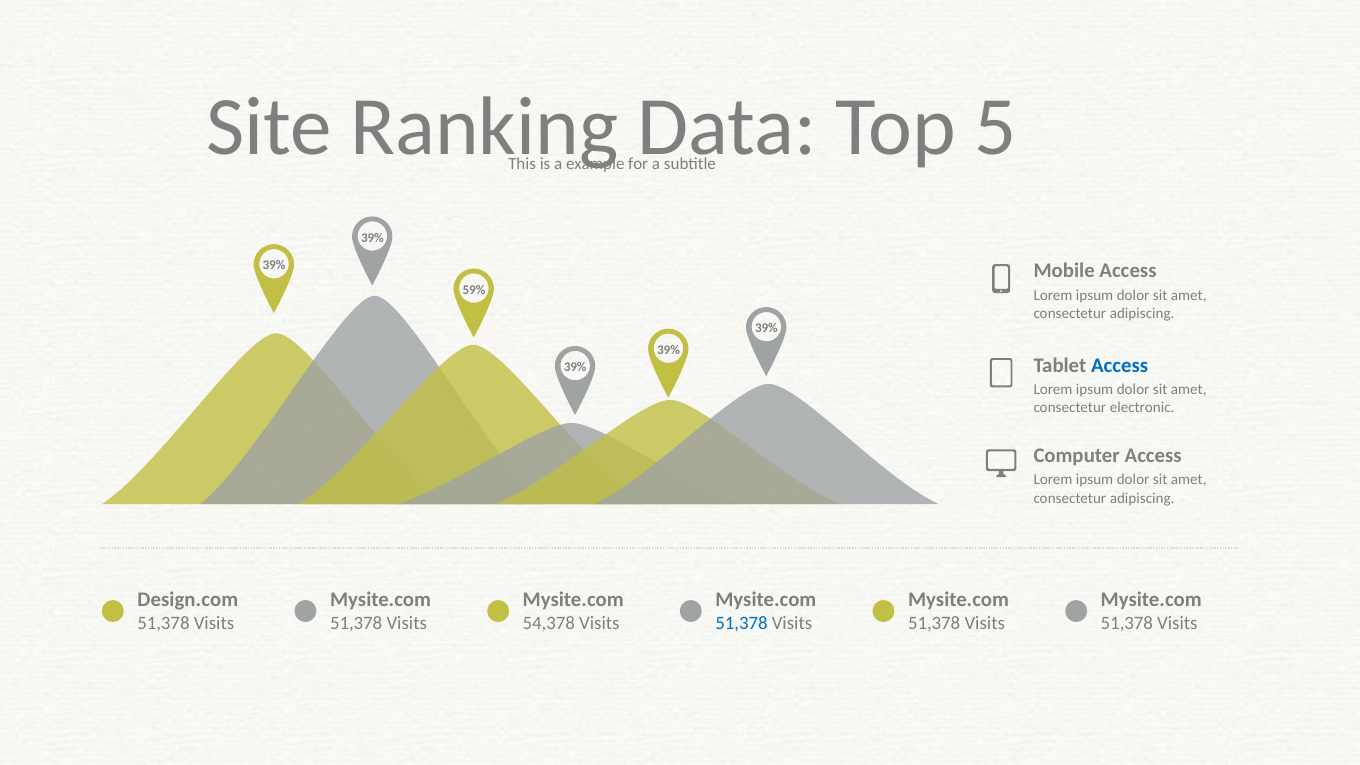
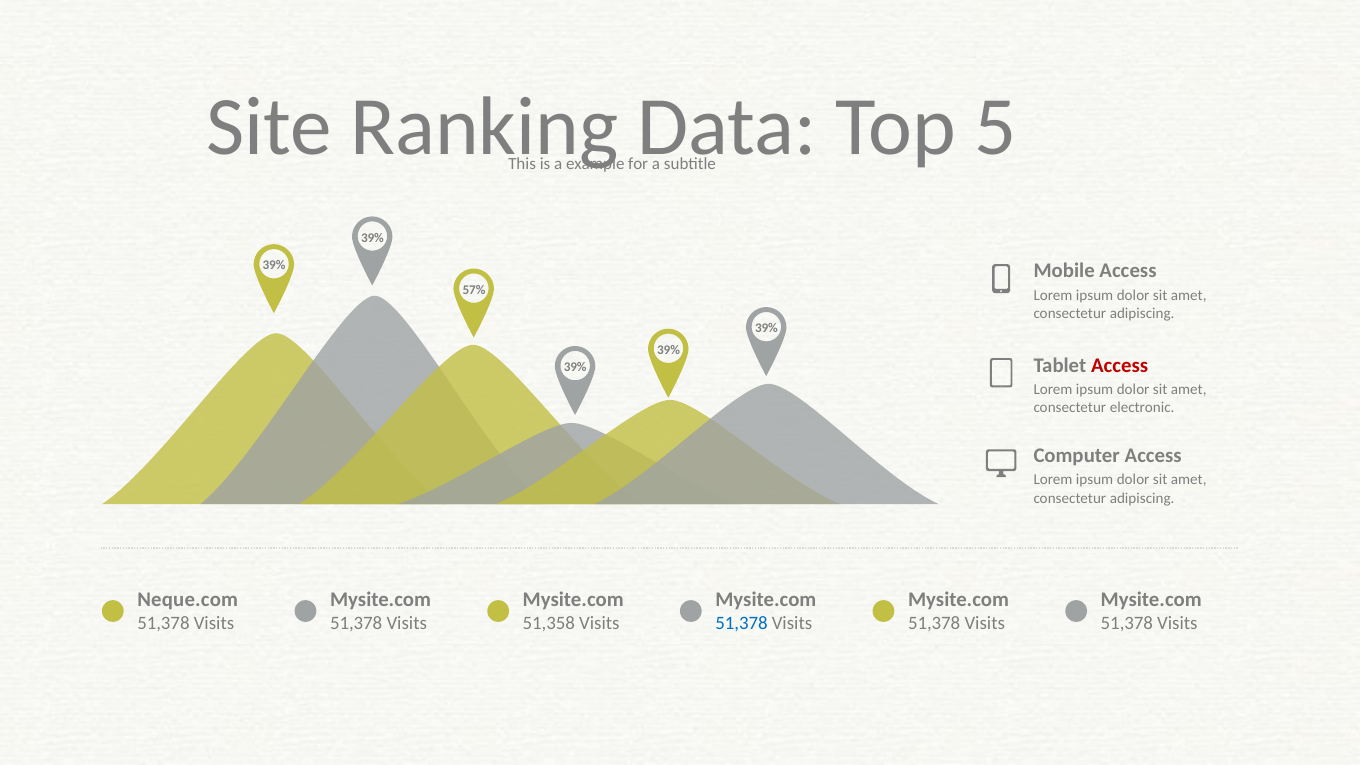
59%: 59% -> 57%
Access at (1120, 365) colour: blue -> red
Design.com: Design.com -> Neque.com
54,378: 54,378 -> 51,358
